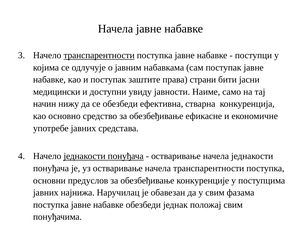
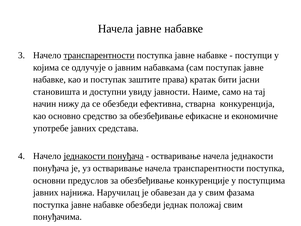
страни: страни -> кратак
медицински: медицински -> становишта
